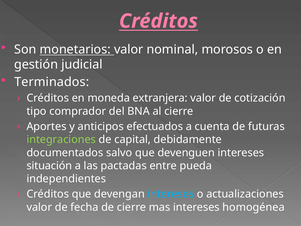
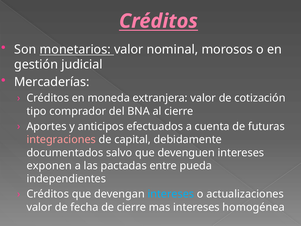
Terminados: Terminados -> Mercaderías
integraciones colour: light green -> pink
situación: situación -> exponen
